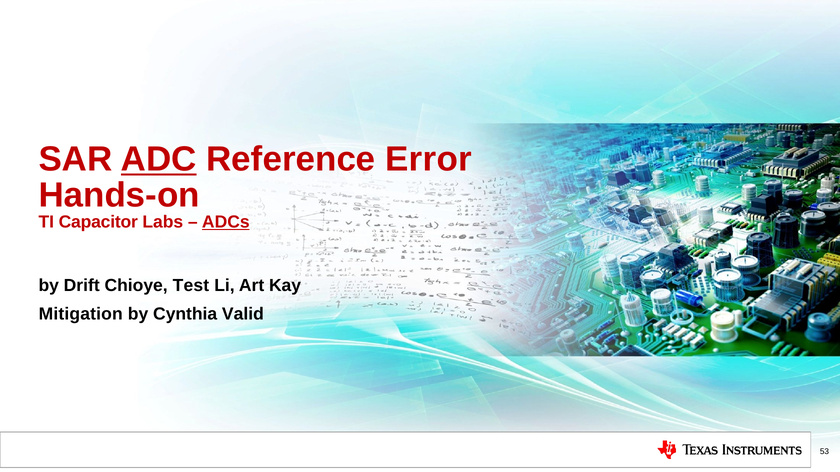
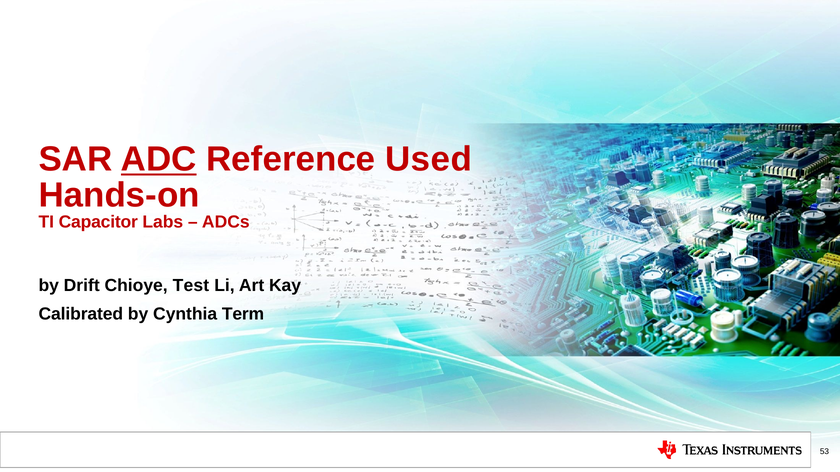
Error: Error -> Used
ADCs underline: present -> none
Mitigation: Mitigation -> Calibrated
Valid: Valid -> Term
